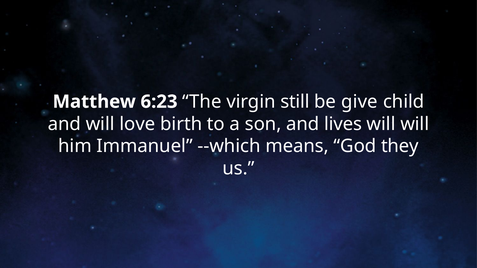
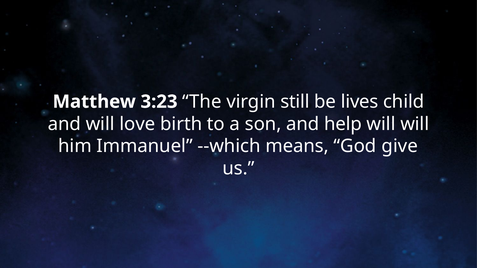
6:23: 6:23 -> 3:23
give: give -> lives
lives: lives -> help
they: they -> give
